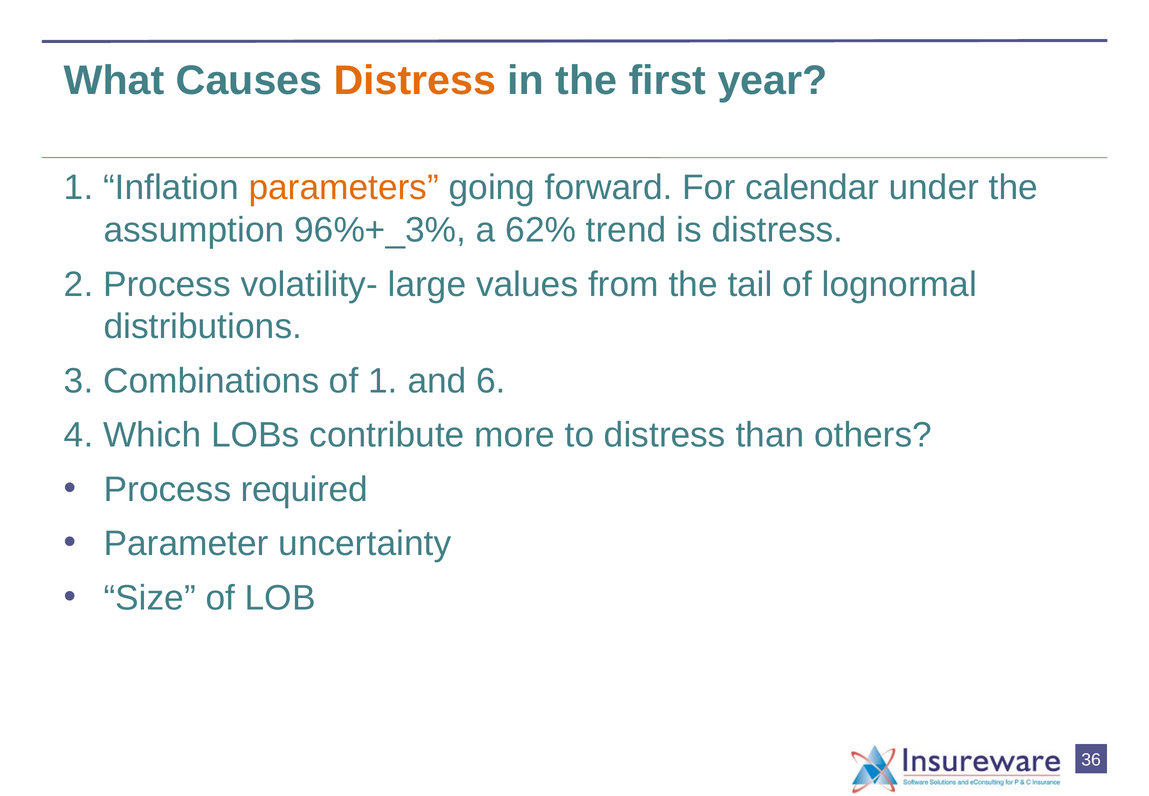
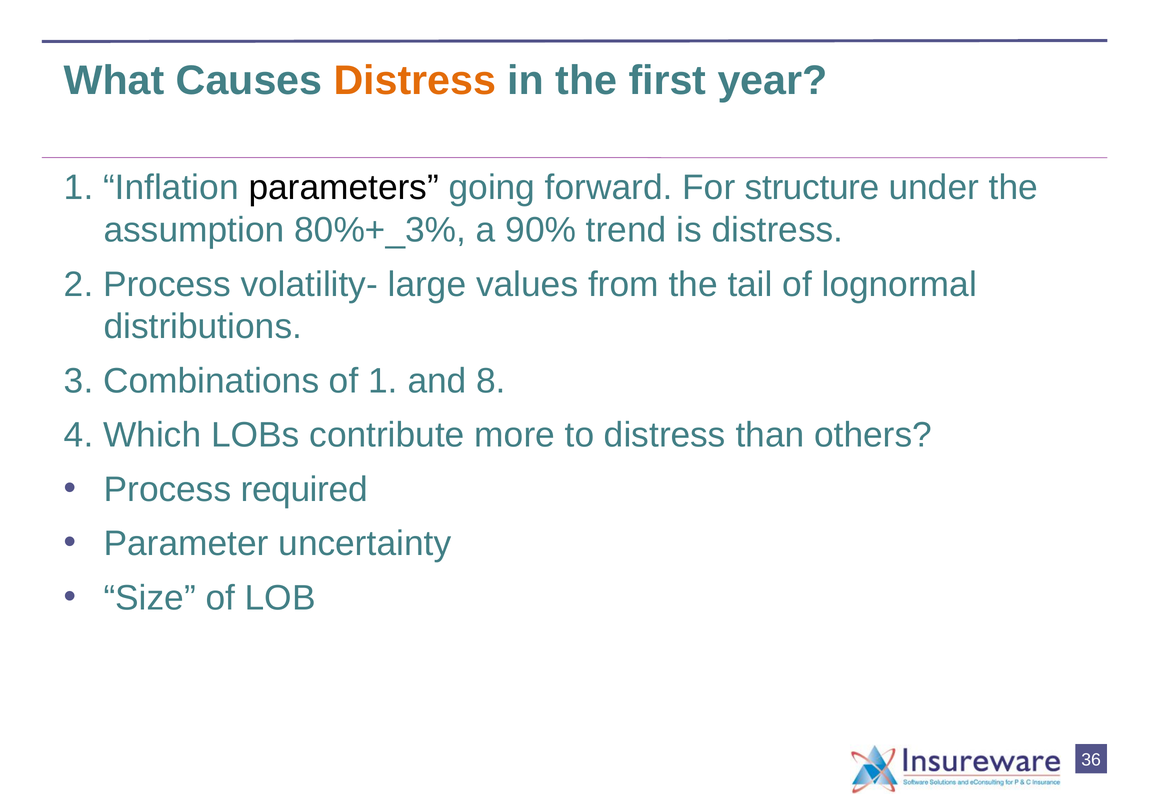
parameters colour: orange -> black
calendar: calendar -> structure
96%+_3%: 96%+_3% -> 80%+_3%
62%: 62% -> 90%
6: 6 -> 8
